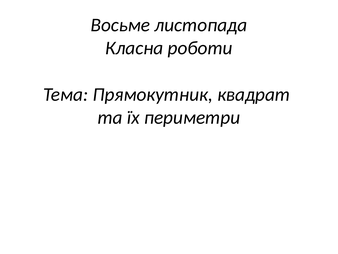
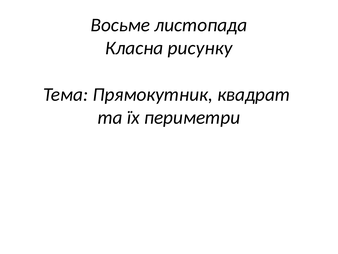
роботи: роботи -> рисунку
